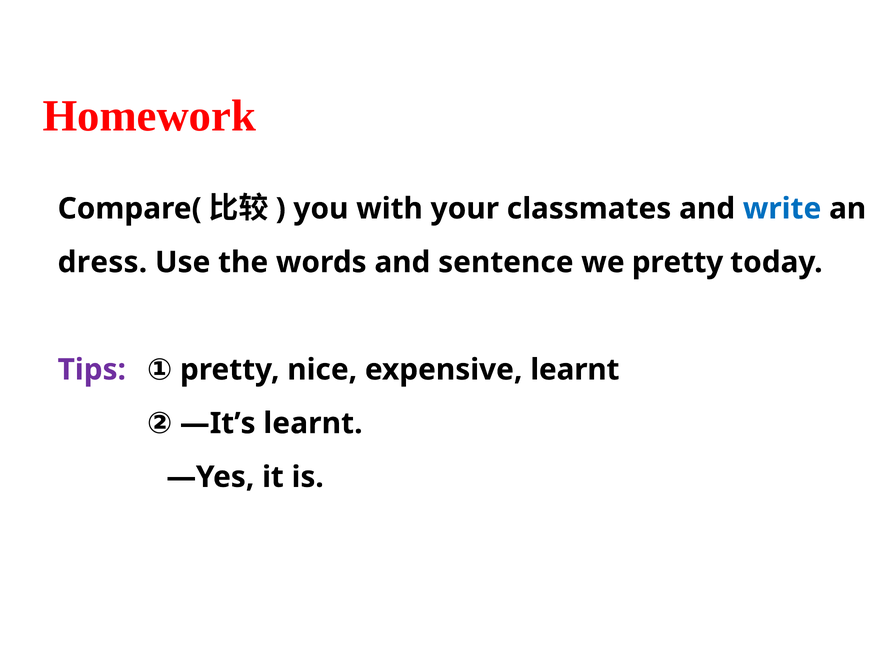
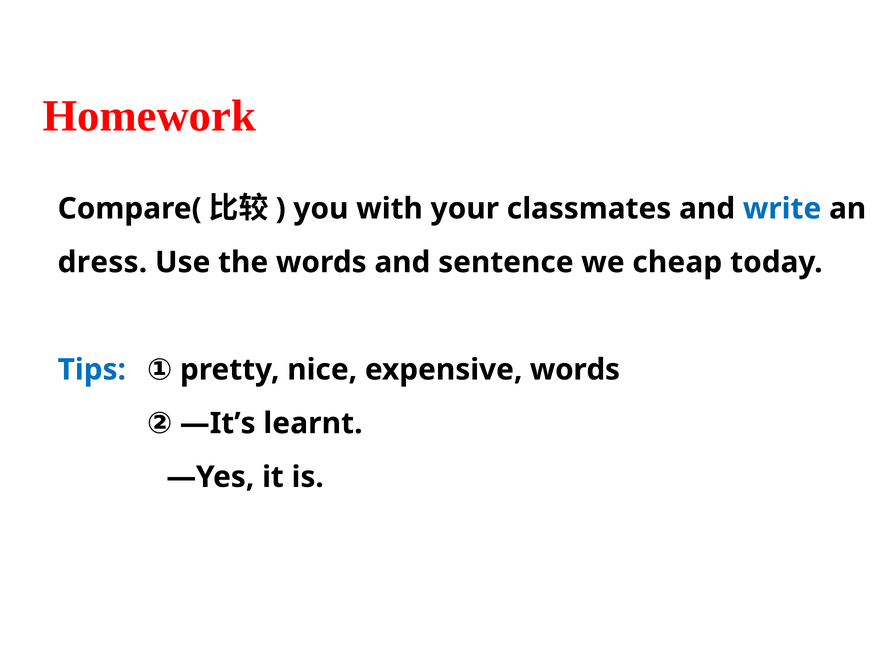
we pretty: pretty -> cheap
Tips colour: purple -> blue
expensive learnt: learnt -> words
